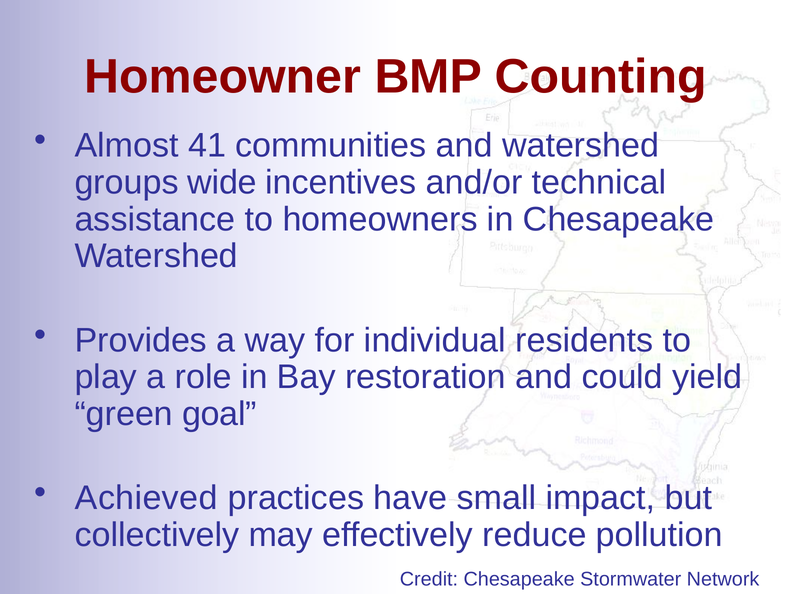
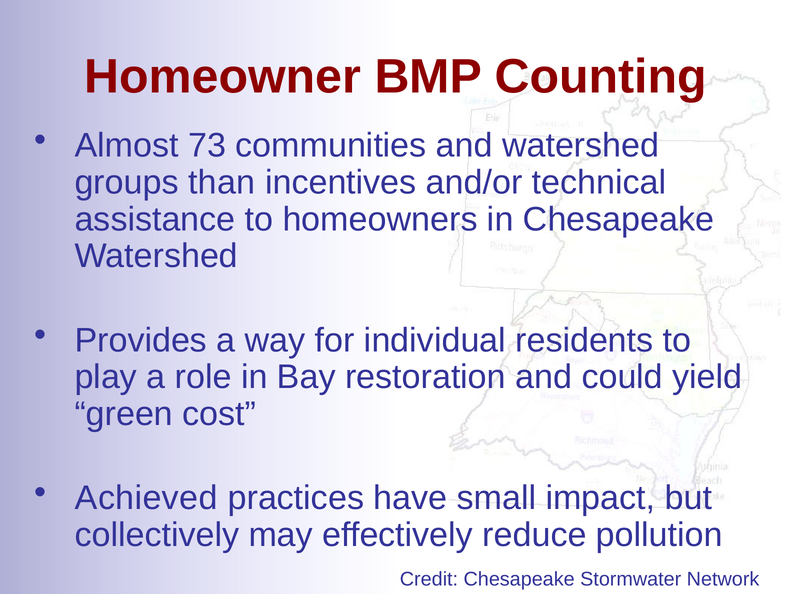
41: 41 -> 73
wide: wide -> than
goal: goal -> cost
